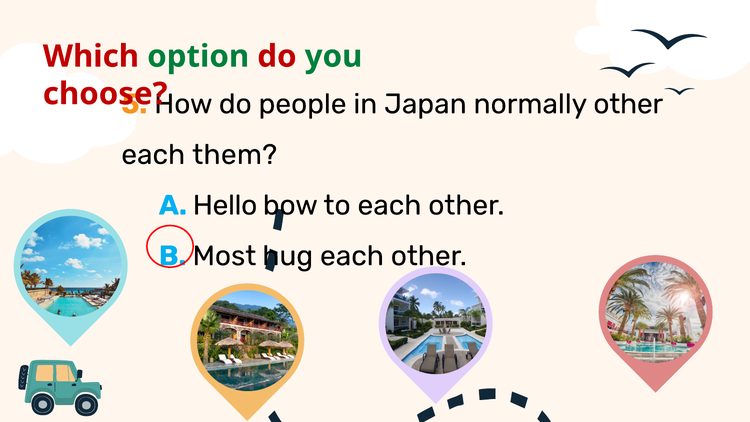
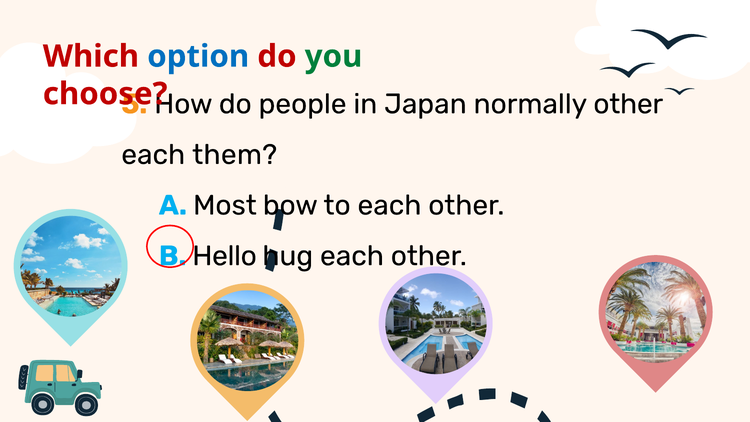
option colour: green -> blue
Hello: Hello -> Most
Most: Most -> Hello
